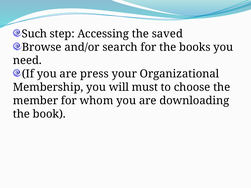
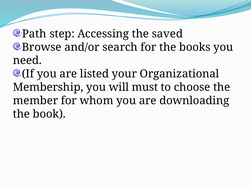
Such: Such -> Path
press: press -> listed
